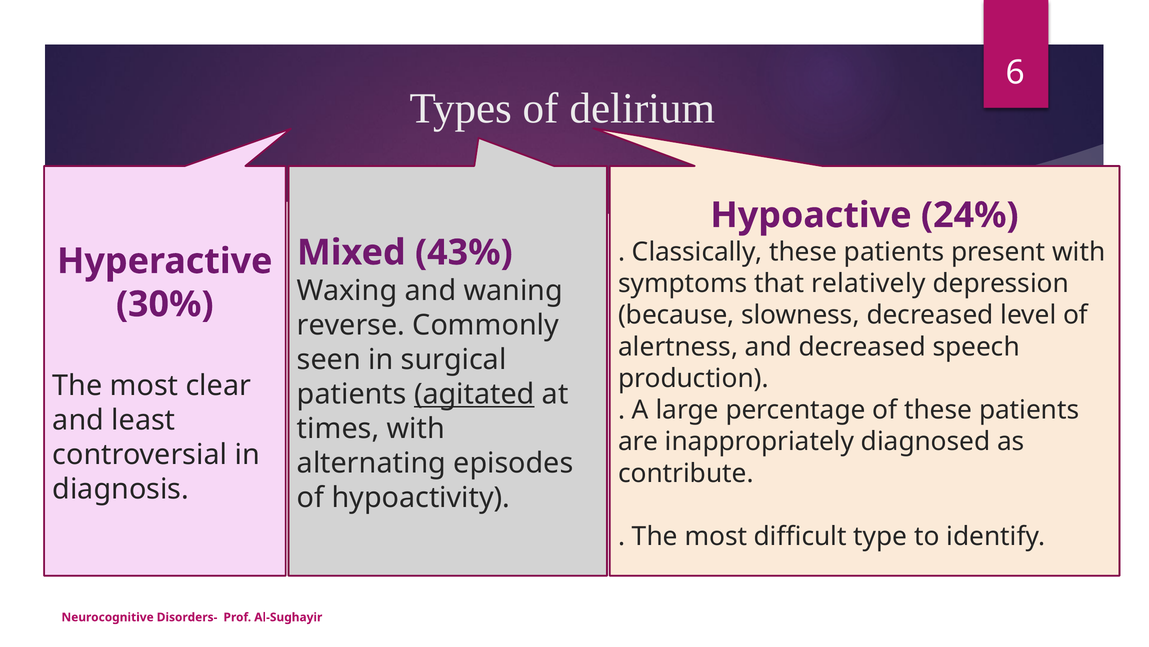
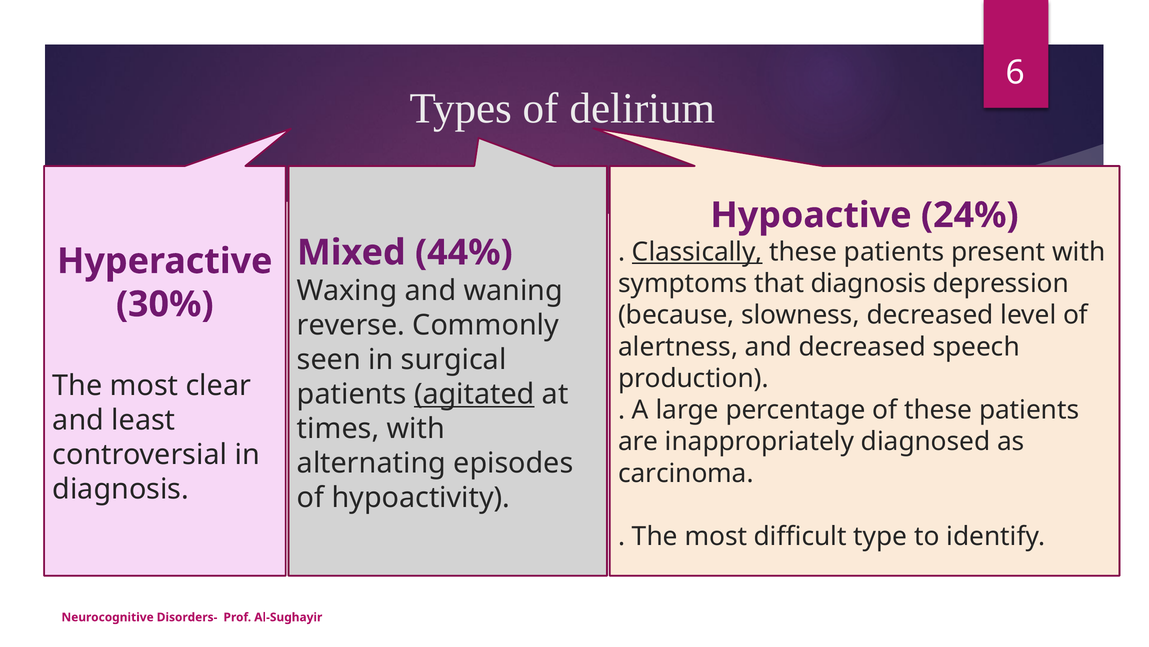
Classically underline: none -> present
43%: 43% -> 44%
that relatively: relatively -> diagnosis
contribute: contribute -> carcinoma
